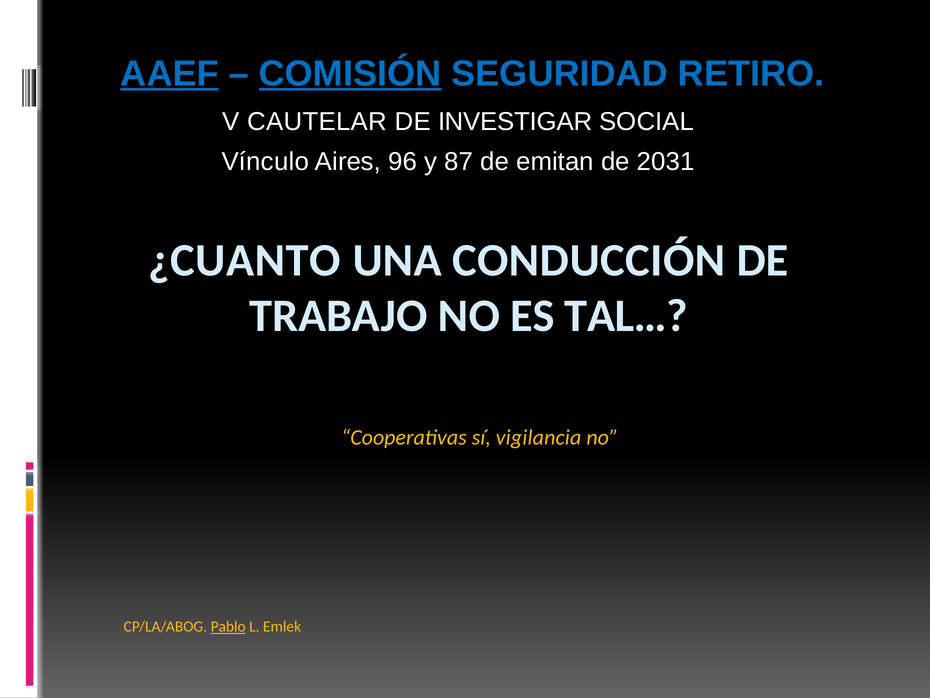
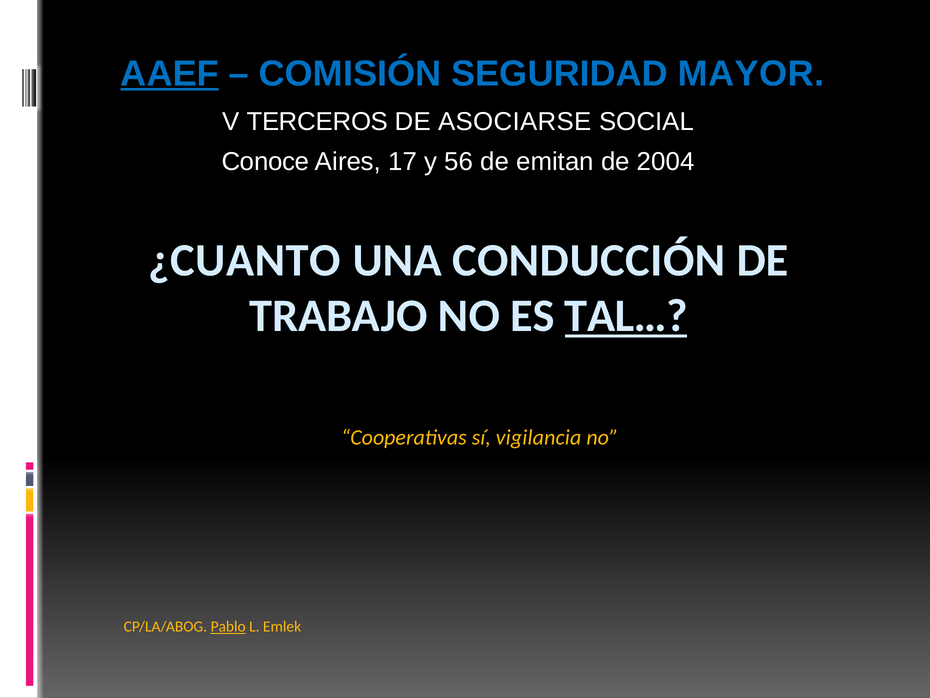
COMISIÓN underline: present -> none
RETIRO: RETIRO -> MAYOR
CAUTELAR: CAUTELAR -> TERCEROS
INVESTIGAR: INVESTIGAR -> ASOCIARSE
Vínculo: Vínculo -> Conoce
96: 96 -> 17
87: 87 -> 56
2031: 2031 -> 2004
TAL… underline: none -> present
